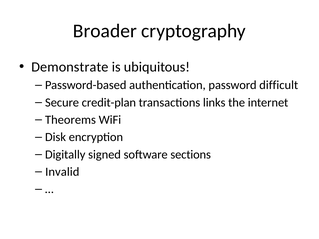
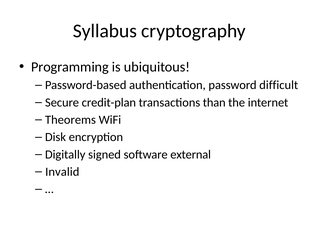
Broader: Broader -> Syllabus
Demonstrate: Demonstrate -> Programming
links: links -> than
sections: sections -> external
